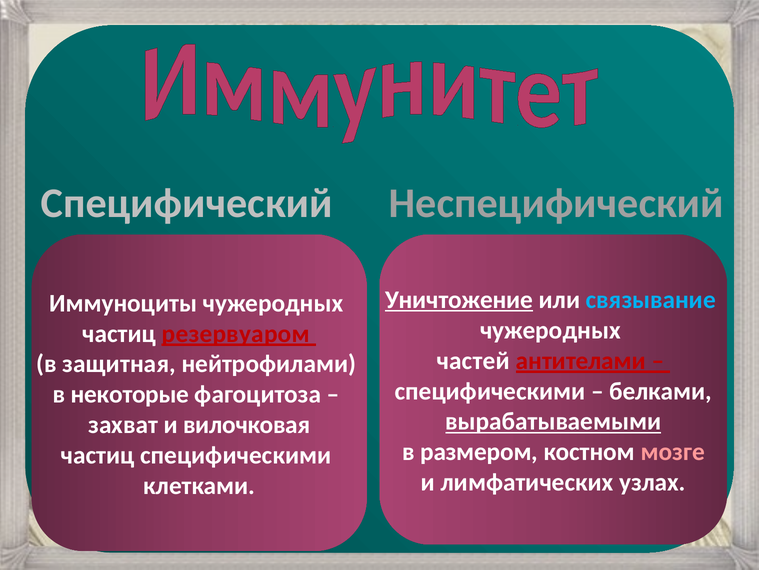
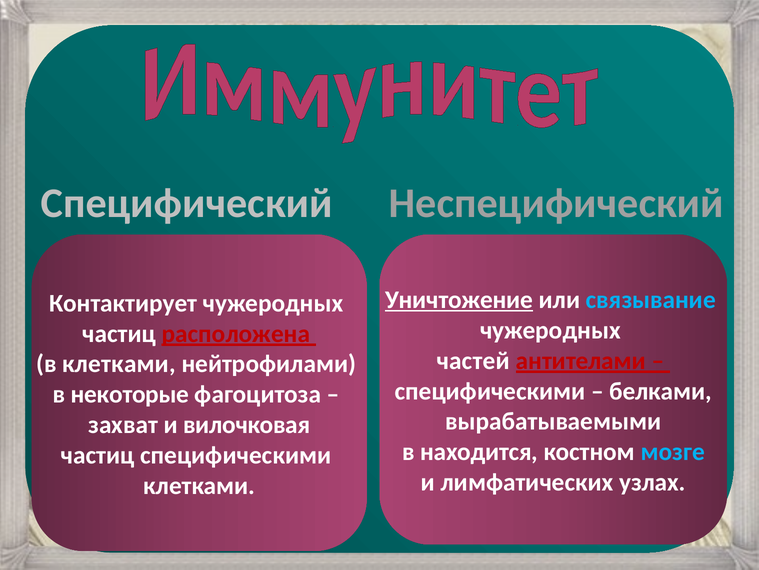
Иммуноциты: Иммуноциты -> Контактирует
резервуаром: резервуаром -> расположена
в защитная: защитная -> клетками
вырабатываемыми underline: present -> none
размером: размером -> находится
мозге colour: pink -> light blue
